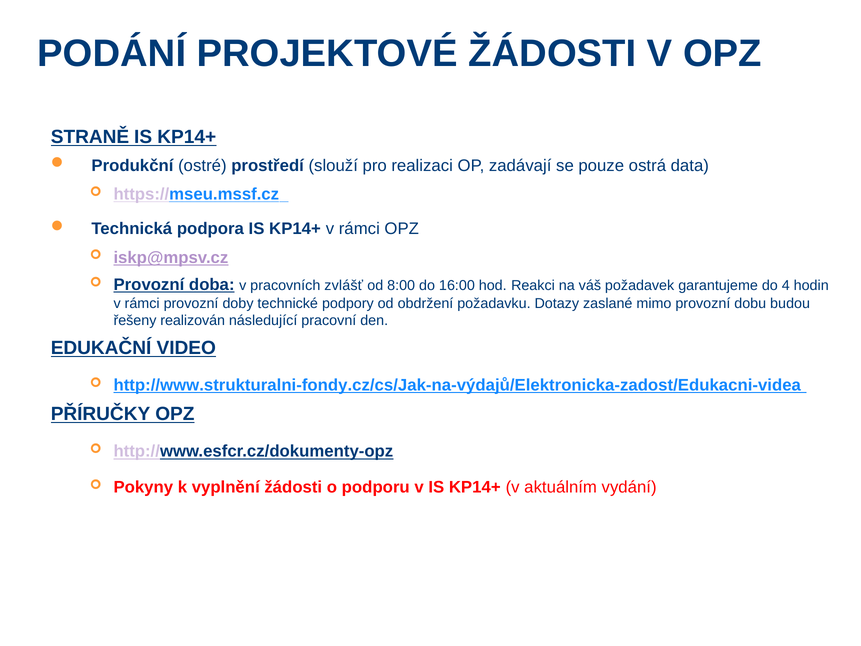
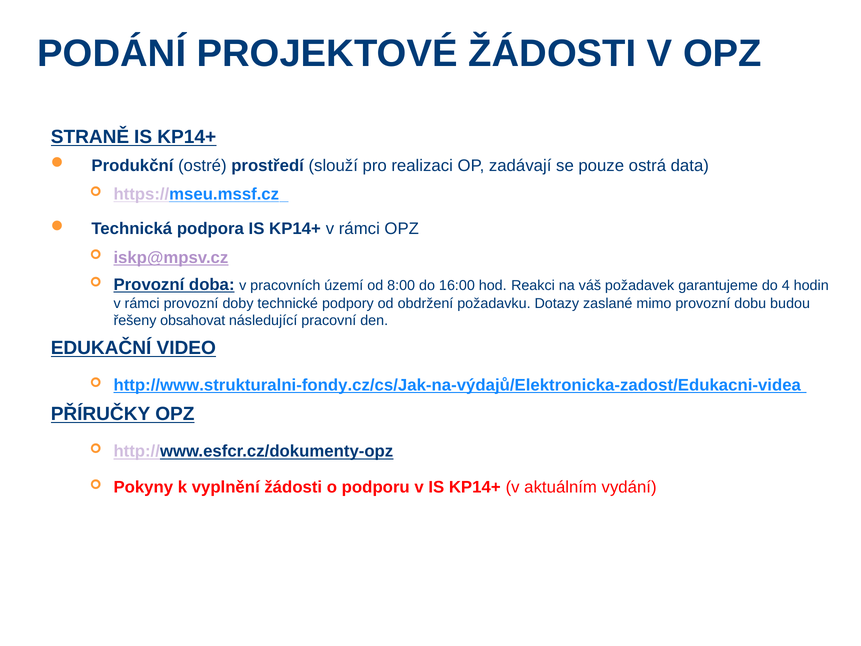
zvlášť: zvlášť -> území
realizován: realizován -> obsahovat
